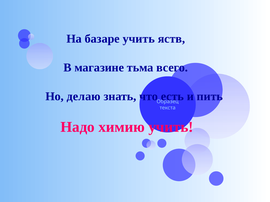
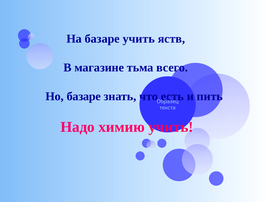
Но делаю: делаю -> базаре
